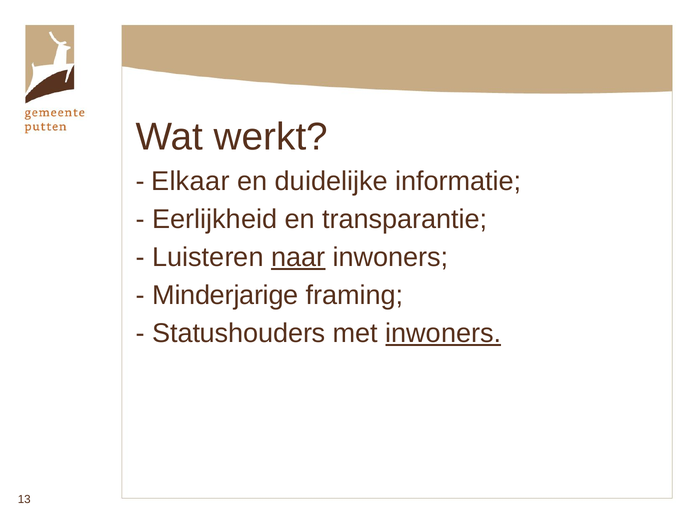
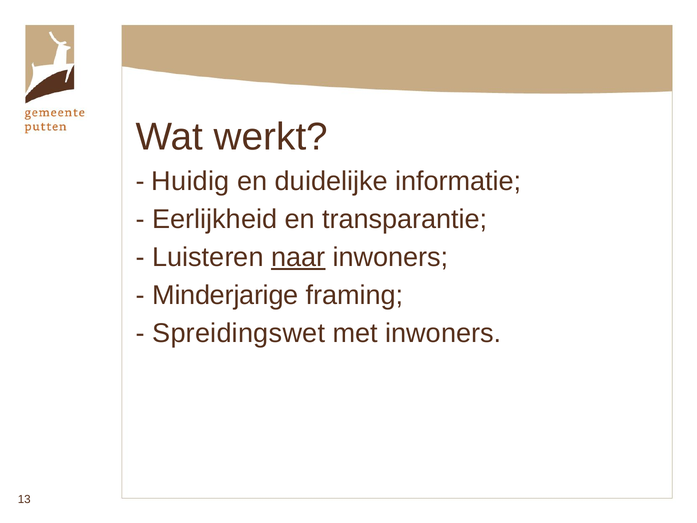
Elkaar: Elkaar -> Huidig
Statushouders: Statushouders -> Spreidingswet
inwoners at (443, 333) underline: present -> none
